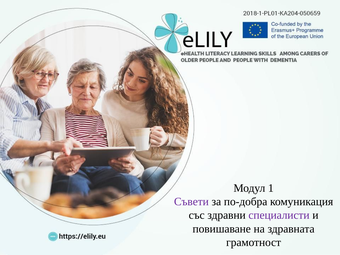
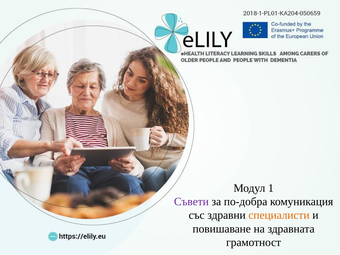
специалисти colour: purple -> orange
